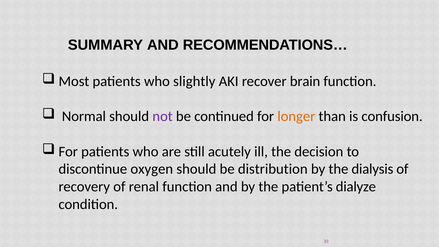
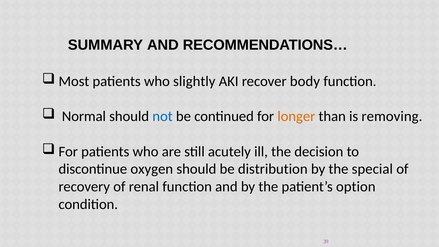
brain: brain -> body
not colour: purple -> blue
confusion: confusion -> removing
dialysis: dialysis -> special
dialyze: dialyze -> option
